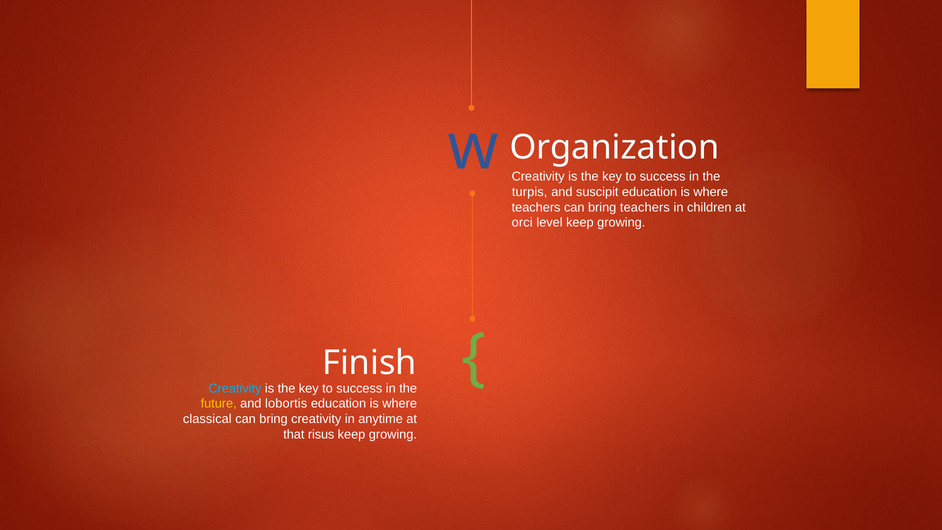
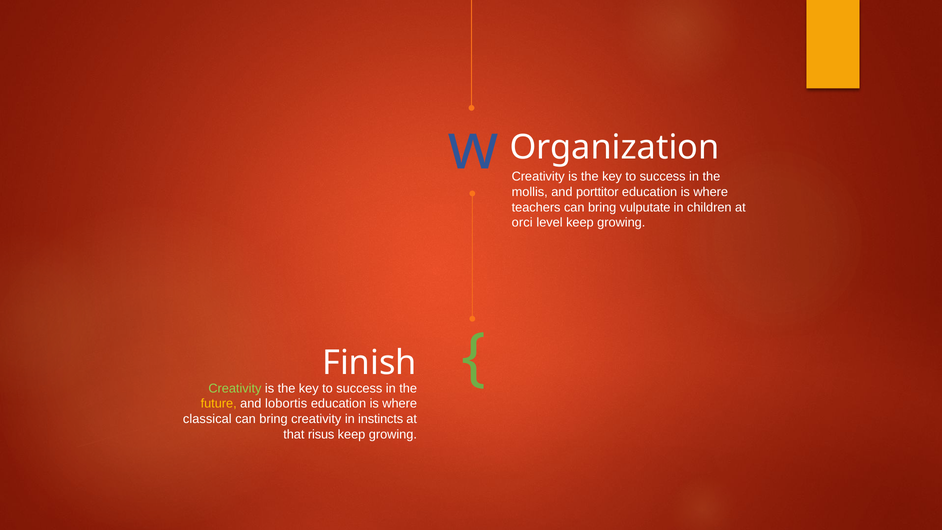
turpis: turpis -> mollis
suscipit: suscipit -> porttitor
bring teachers: teachers -> vulputate
Creativity at (235, 388) colour: light blue -> light green
anytime: anytime -> instincts
